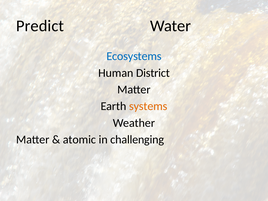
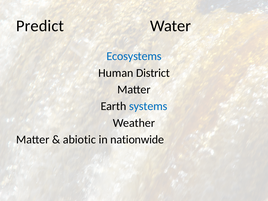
systems colour: orange -> blue
atomic: atomic -> abiotic
challenging: challenging -> nationwide
